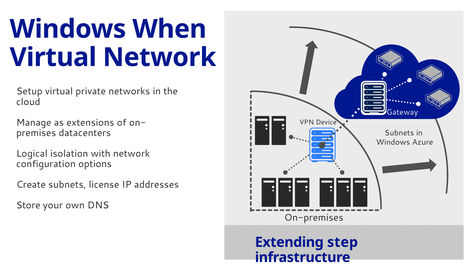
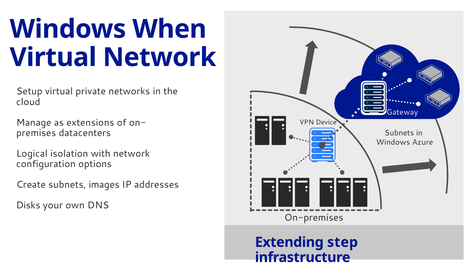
license: license -> images
Store: Store -> Disks
